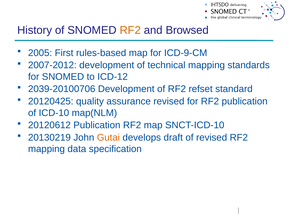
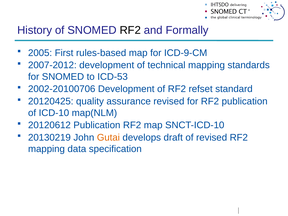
RF2 at (130, 30) colour: orange -> black
Browsed: Browsed -> Formally
ICD-12: ICD-12 -> ICD-53
2039-20100706: 2039-20100706 -> 2002-20100706
